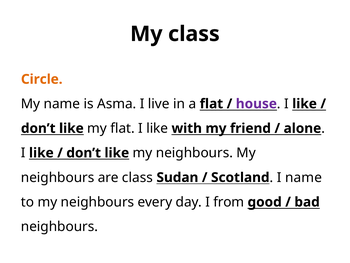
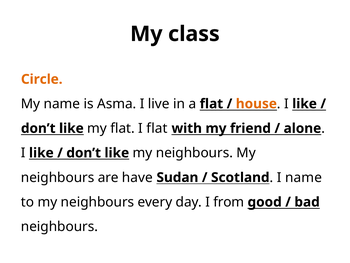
house colour: purple -> orange
flat I like: like -> flat
are class: class -> have
